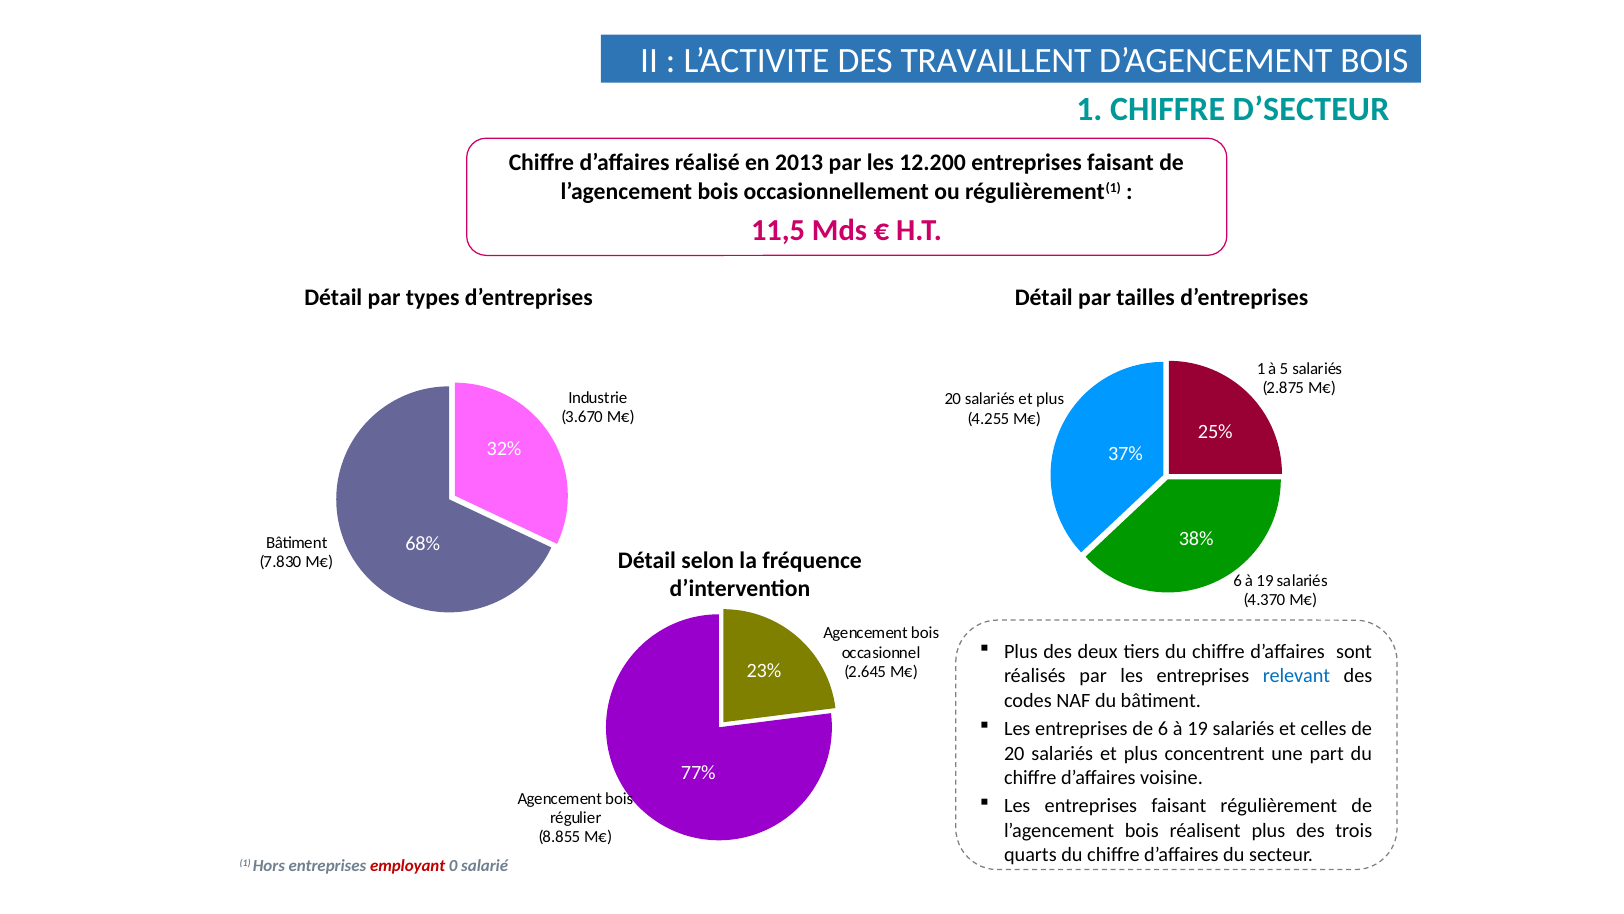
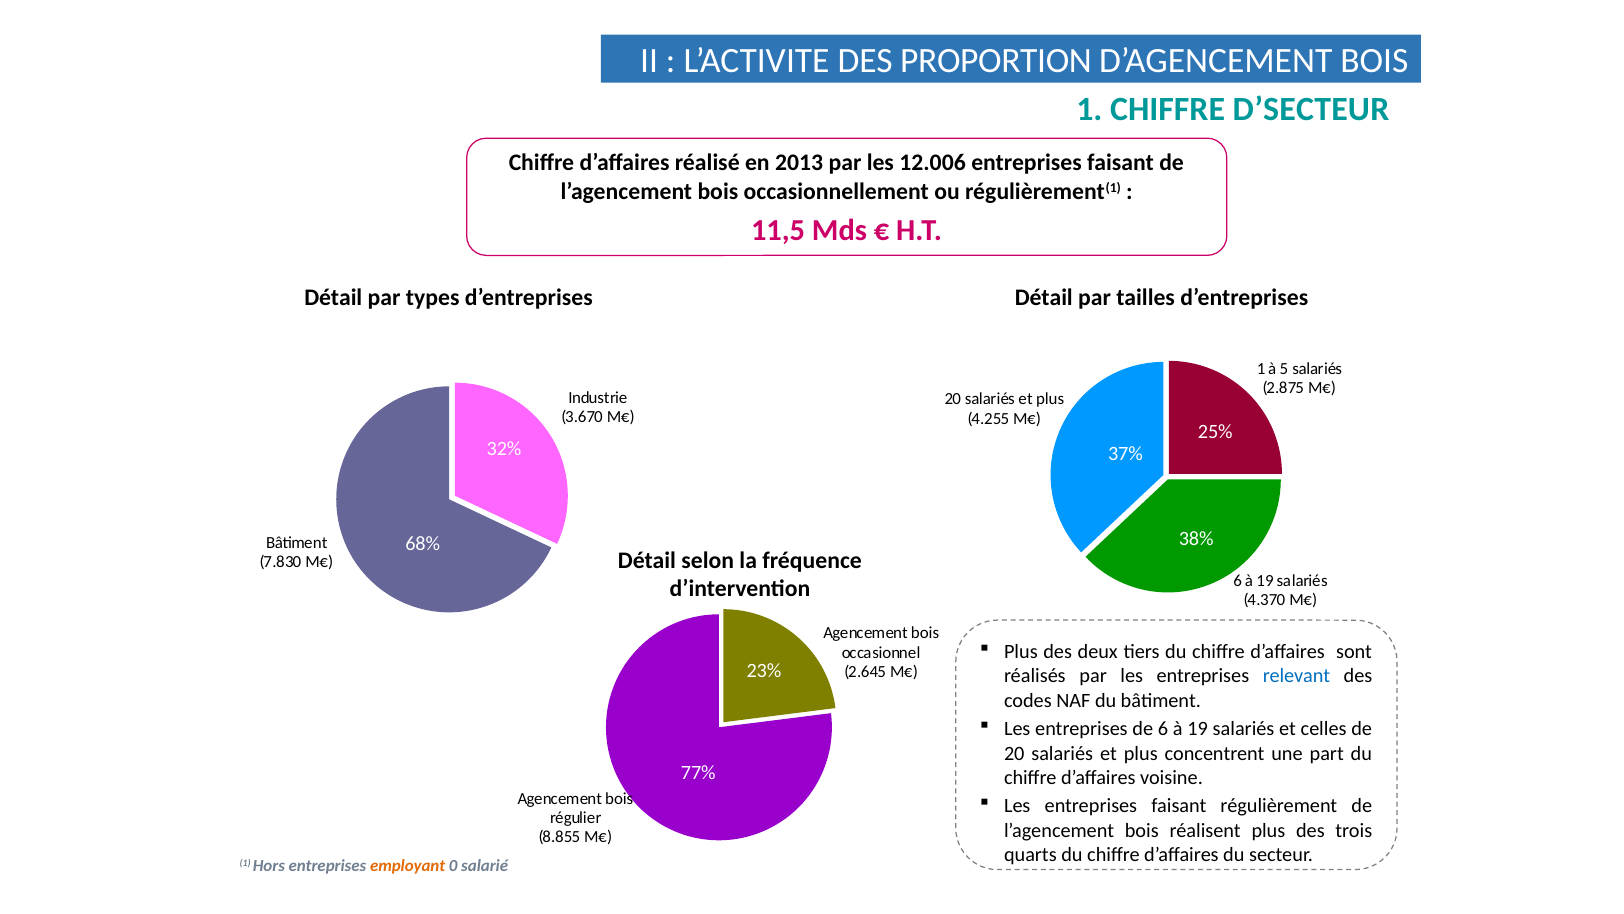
TRAVAILLENT: TRAVAILLENT -> PROPORTION
12.200: 12.200 -> 12.006
employant colour: red -> orange
